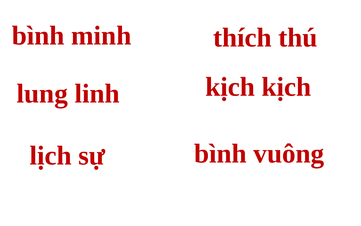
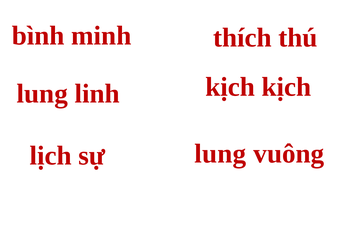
bình at (220, 153): bình -> lung
